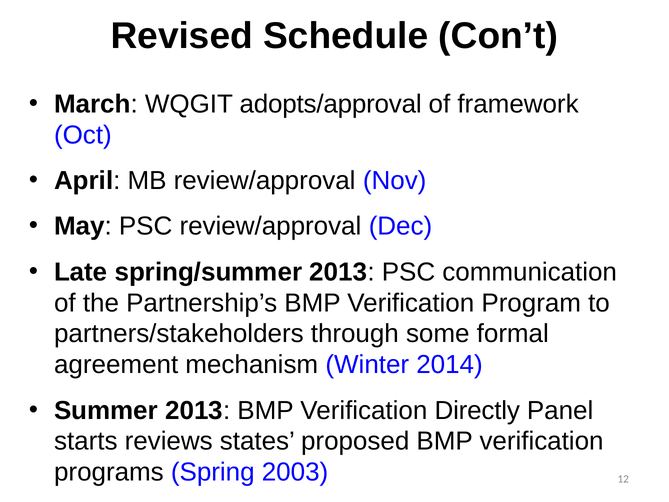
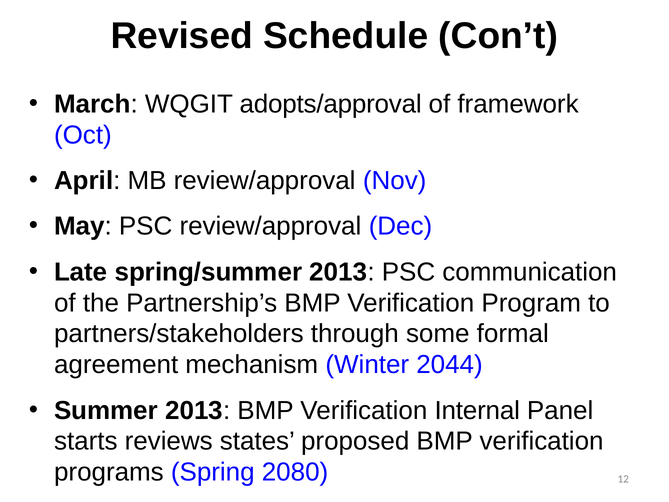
2014: 2014 -> 2044
Directly: Directly -> Internal
2003: 2003 -> 2080
